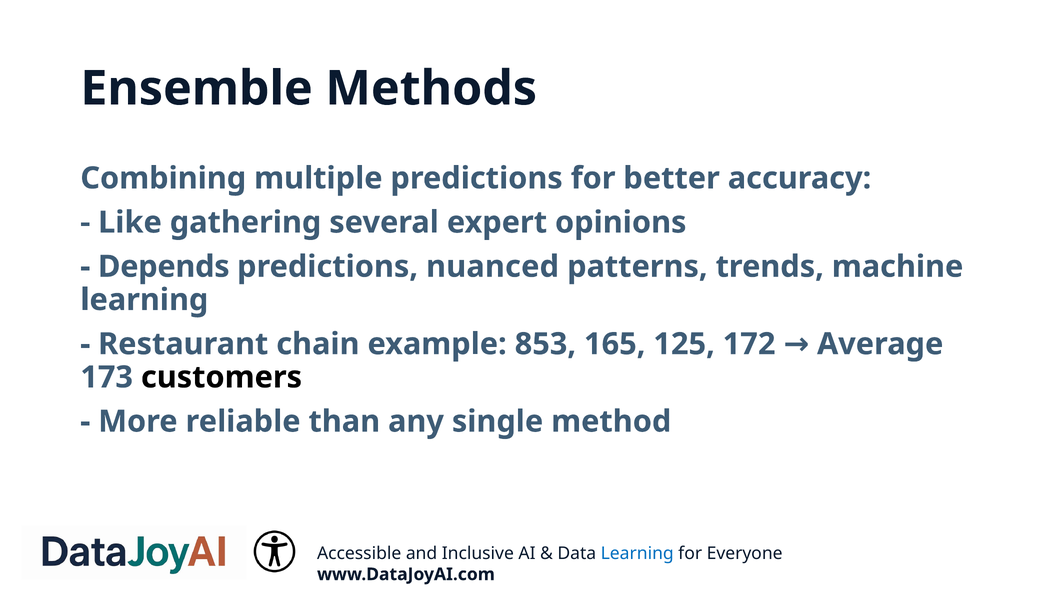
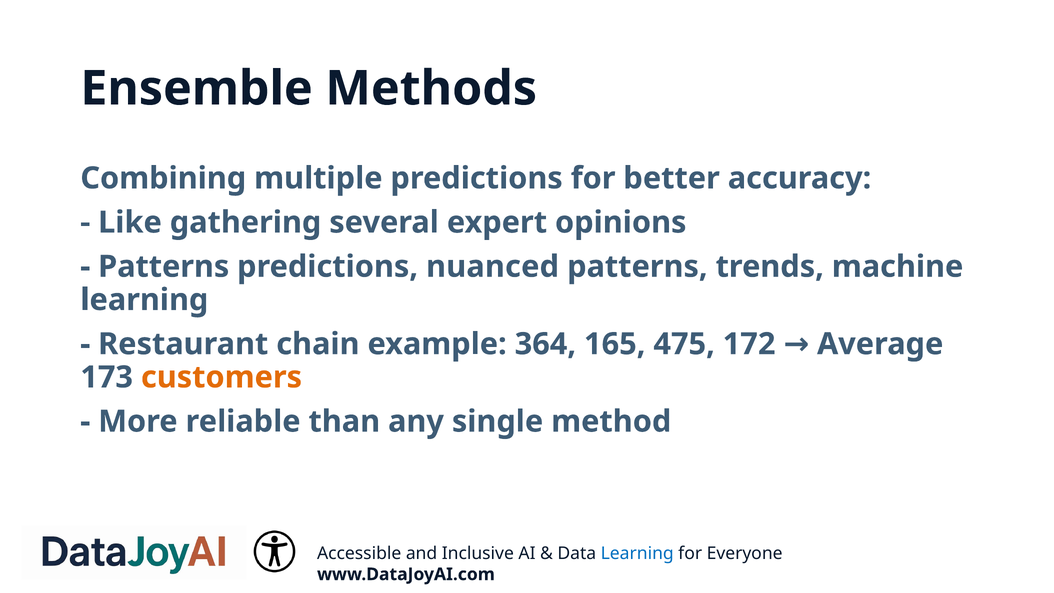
Depends at (164, 267): Depends -> Patterns
853: 853 -> 364
125: 125 -> 475
customers colour: black -> orange
